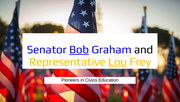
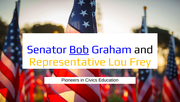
Lou underline: present -> none
